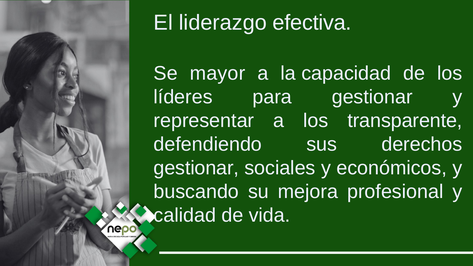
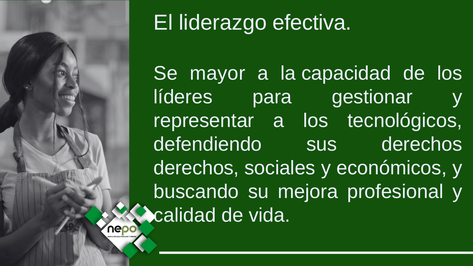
transparente: transparente -> tecnológicos
gestionar at (196, 168): gestionar -> derechos
